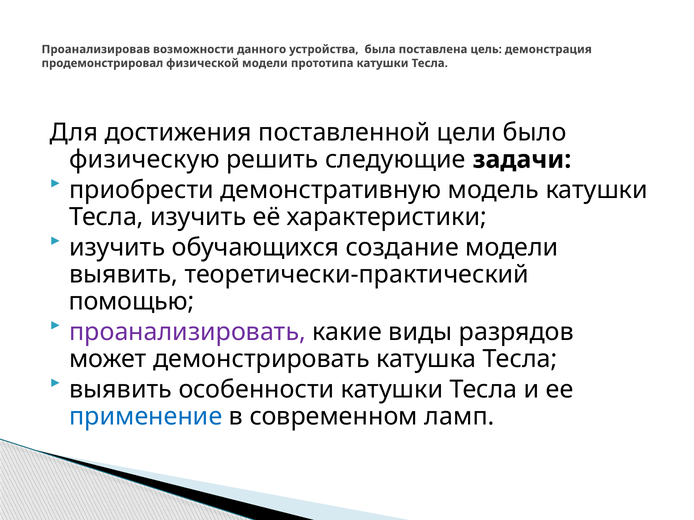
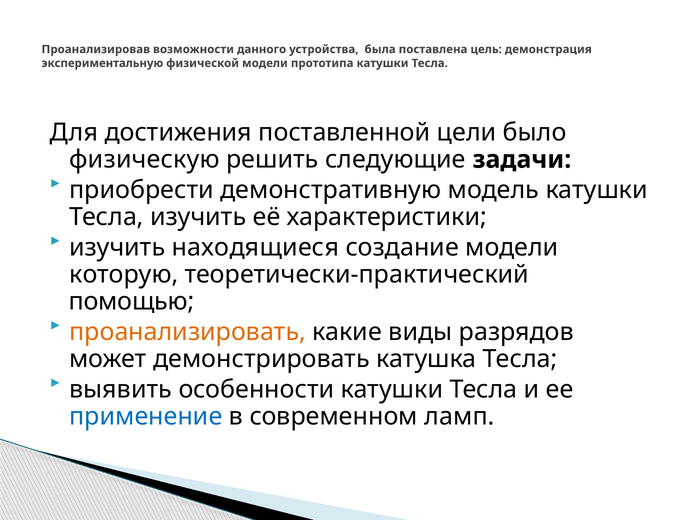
продемонстрировал: продемонстрировал -> экспериментальную
обучающихся: обучающихся -> находящиеся
выявить at (124, 275): выявить -> которую
проанализировать colour: purple -> orange
